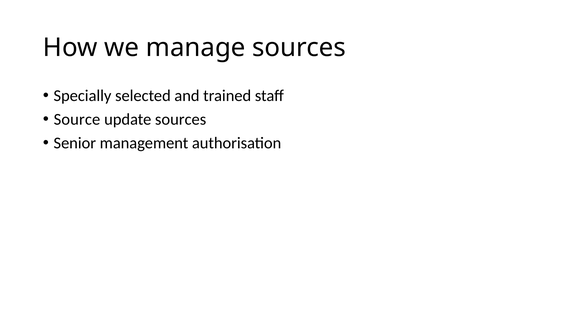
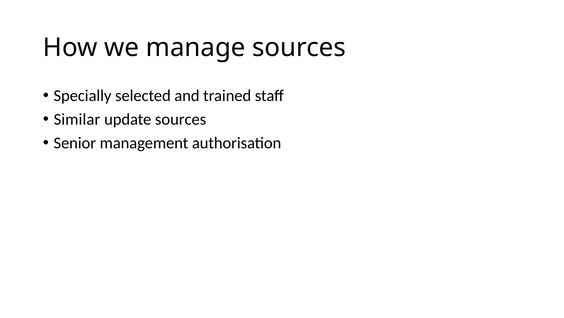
Source: Source -> Similar
